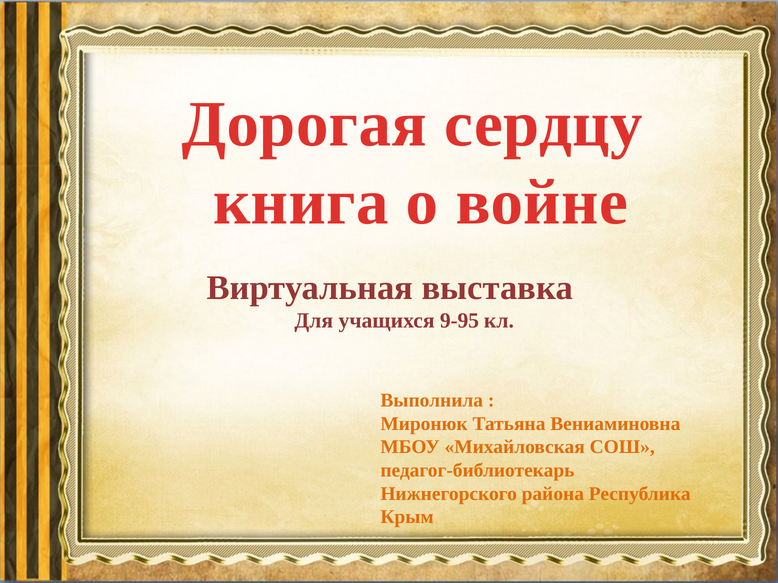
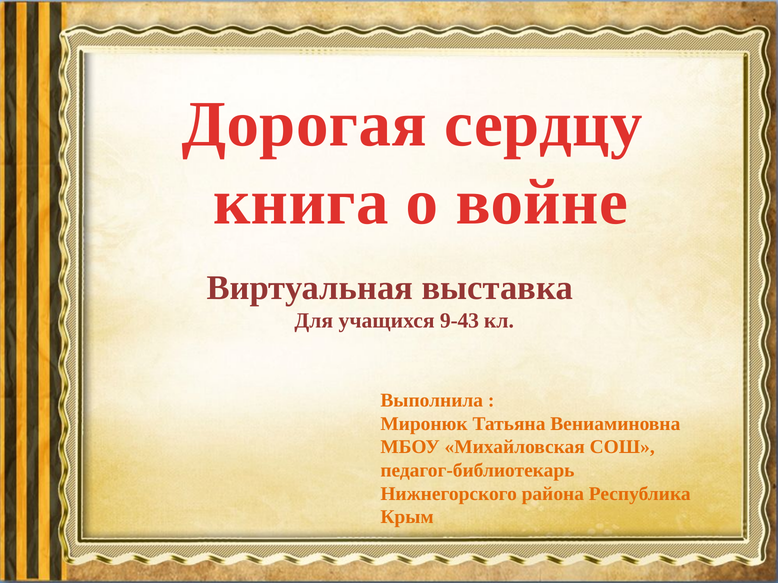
9-95: 9-95 -> 9-43
